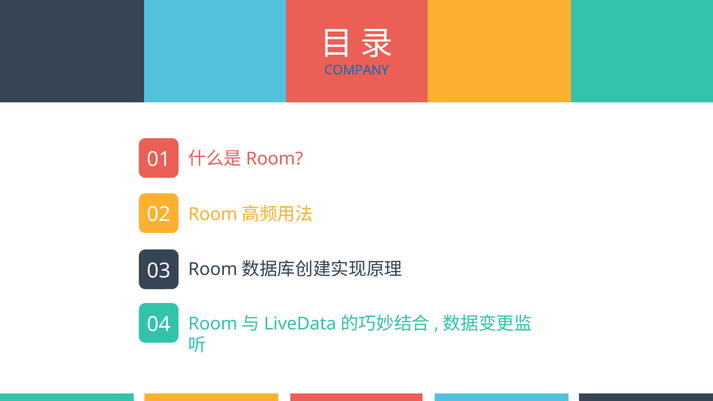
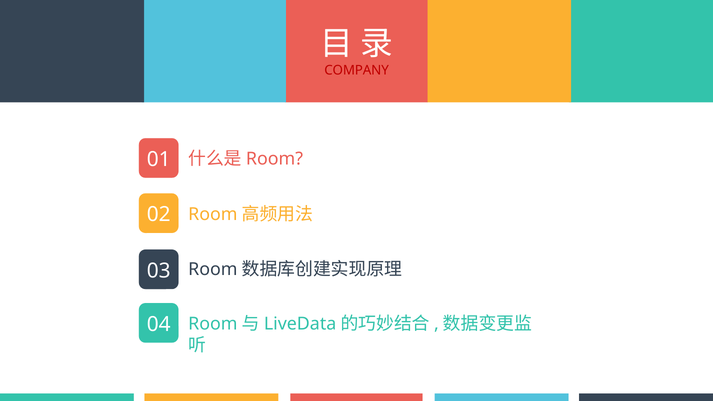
COMPANY colour: blue -> red
